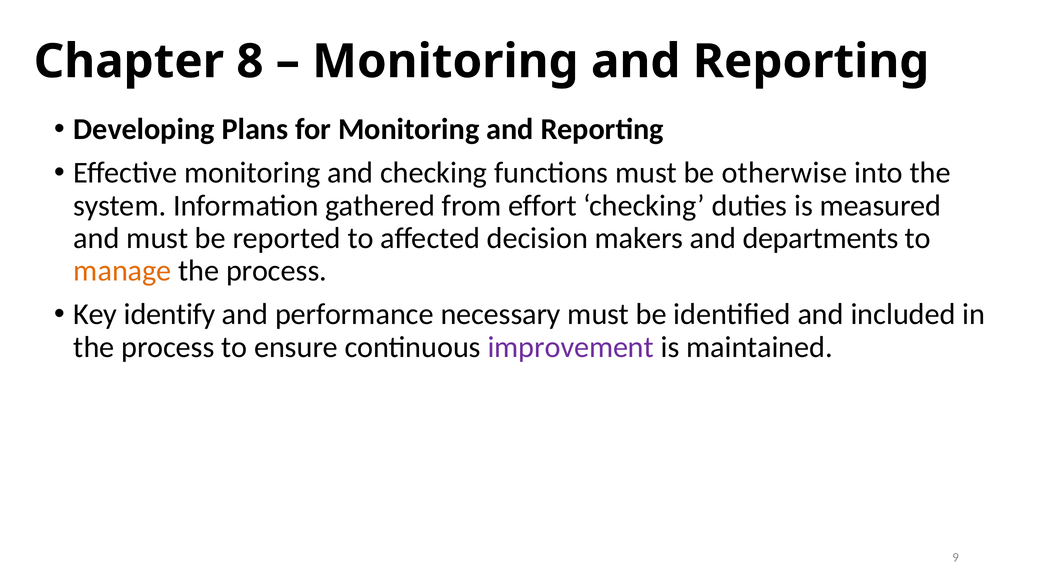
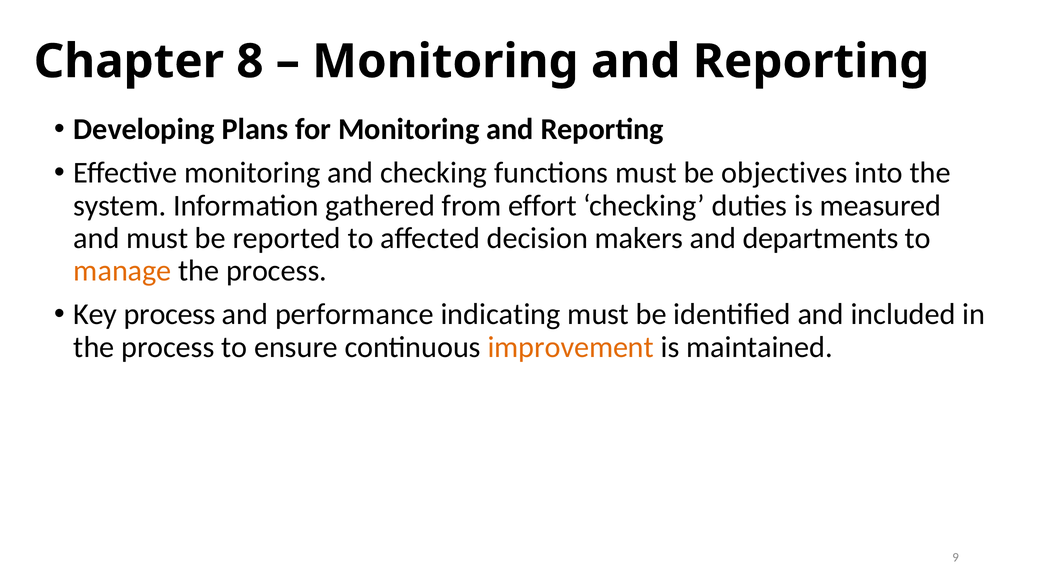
otherwise: otherwise -> objectives
Key identify: identify -> process
necessary: necessary -> indicating
improvement colour: purple -> orange
